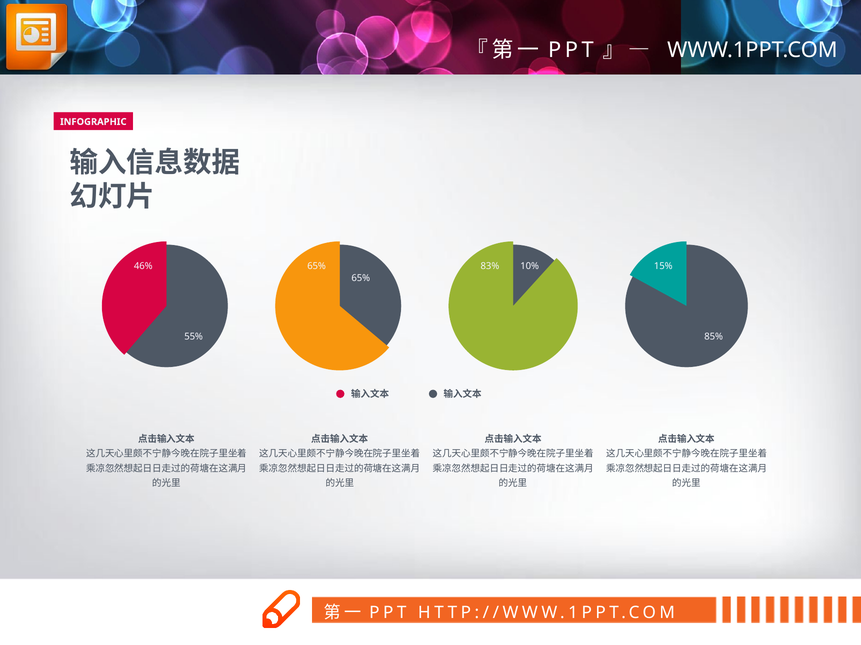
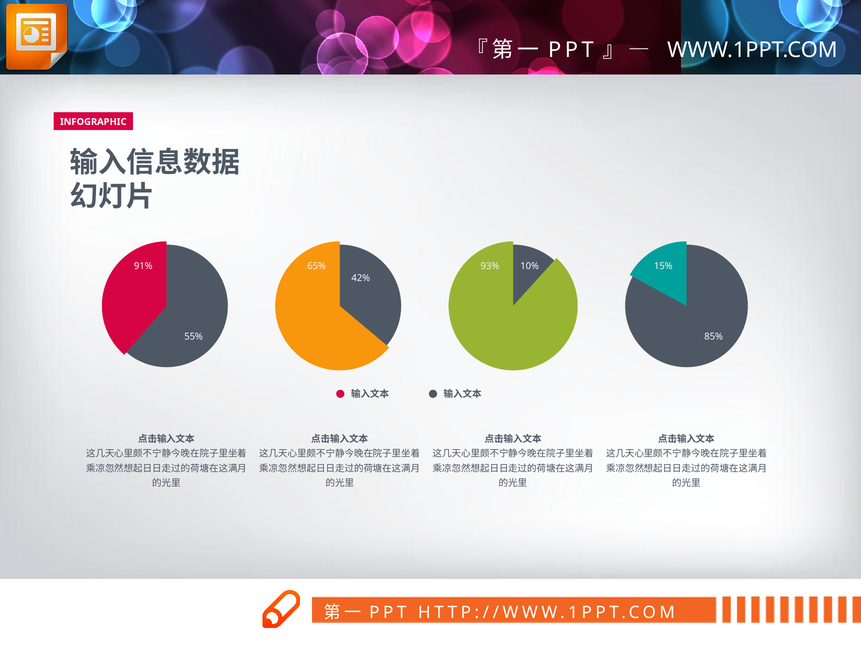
46%: 46% -> 91%
83%: 83% -> 93%
65% at (361, 278): 65% -> 42%
